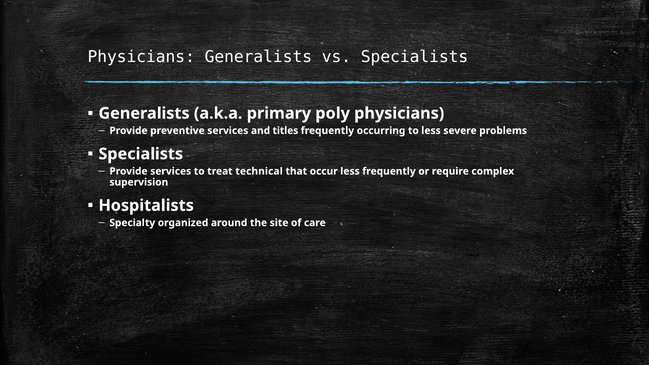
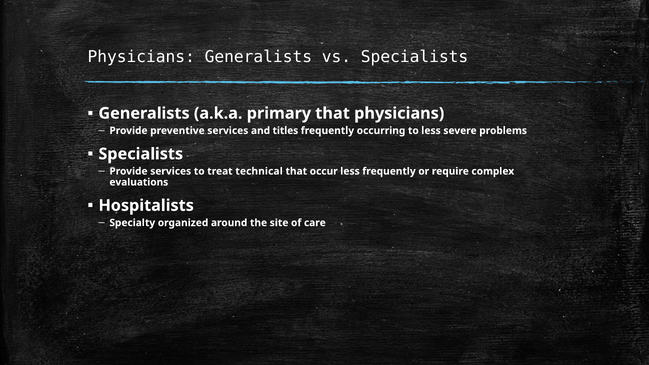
primary poly: poly -> that
supervision: supervision -> evaluations
